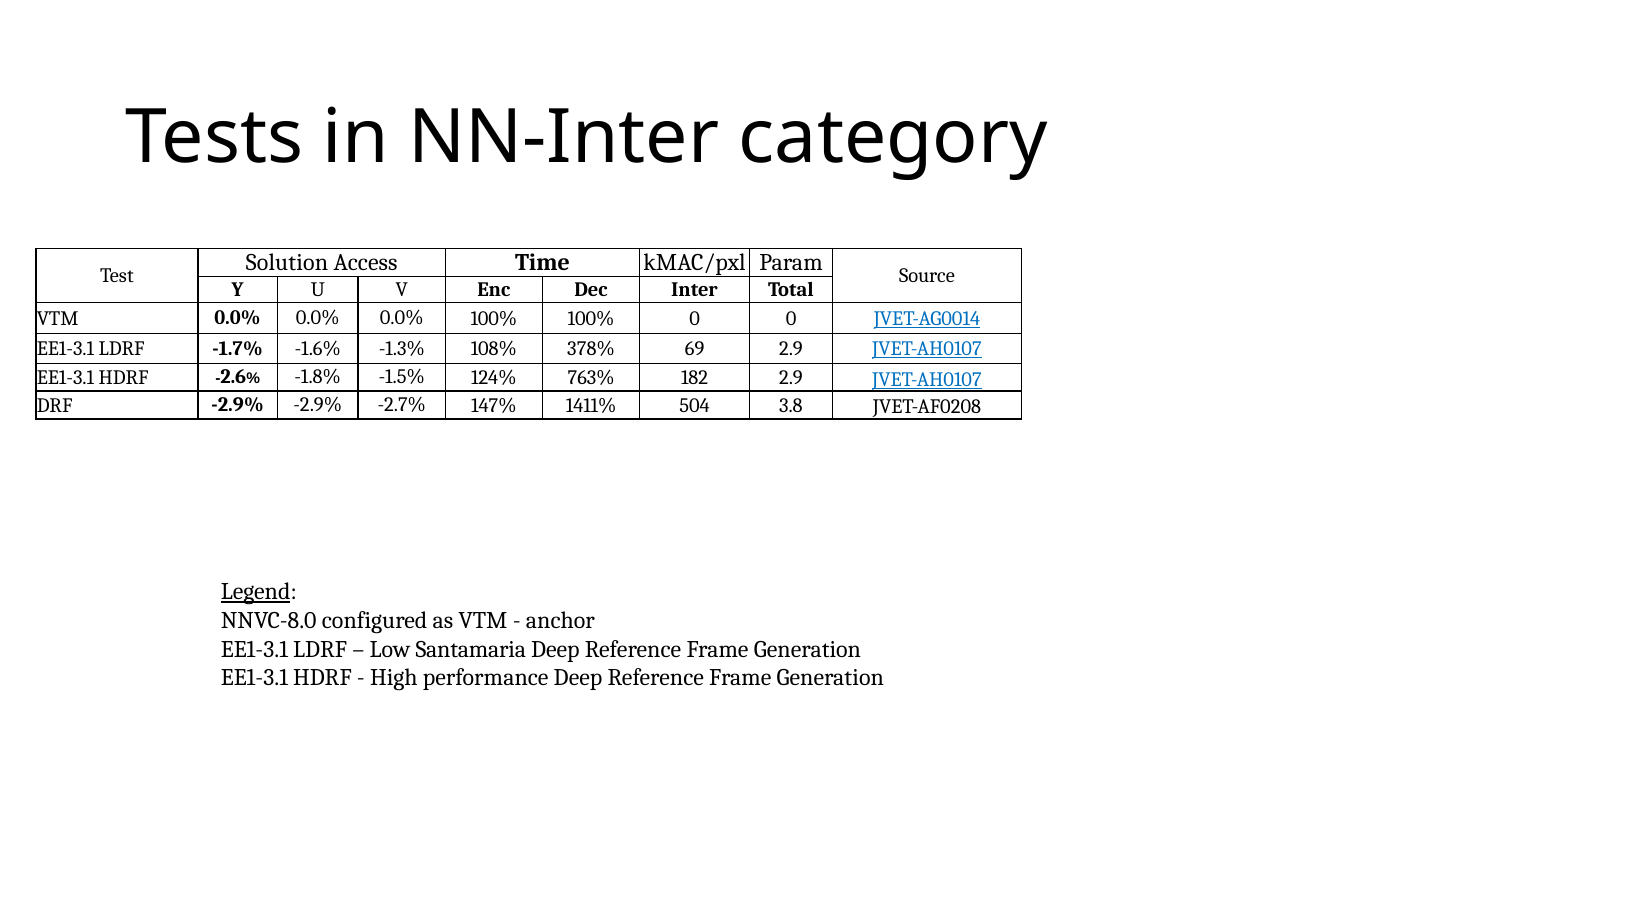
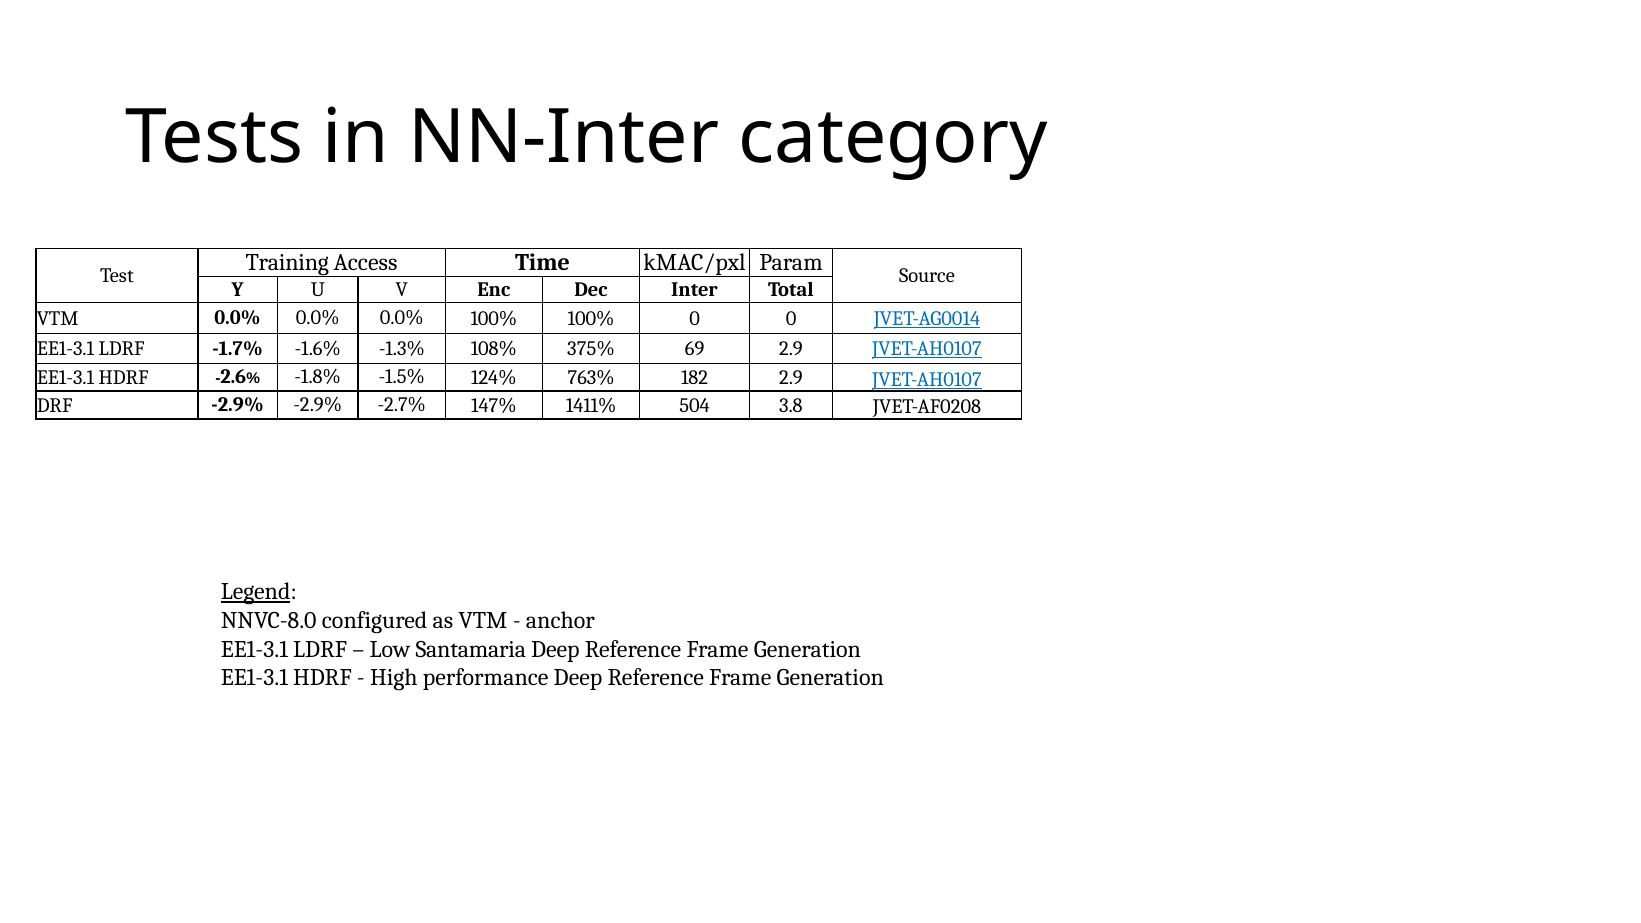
Solution: Solution -> Training
378%: 378% -> 375%
